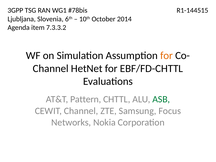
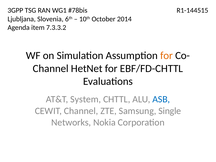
Pattern: Pattern -> System
ASB colour: green -> blue
Focus: Focus -> Single
